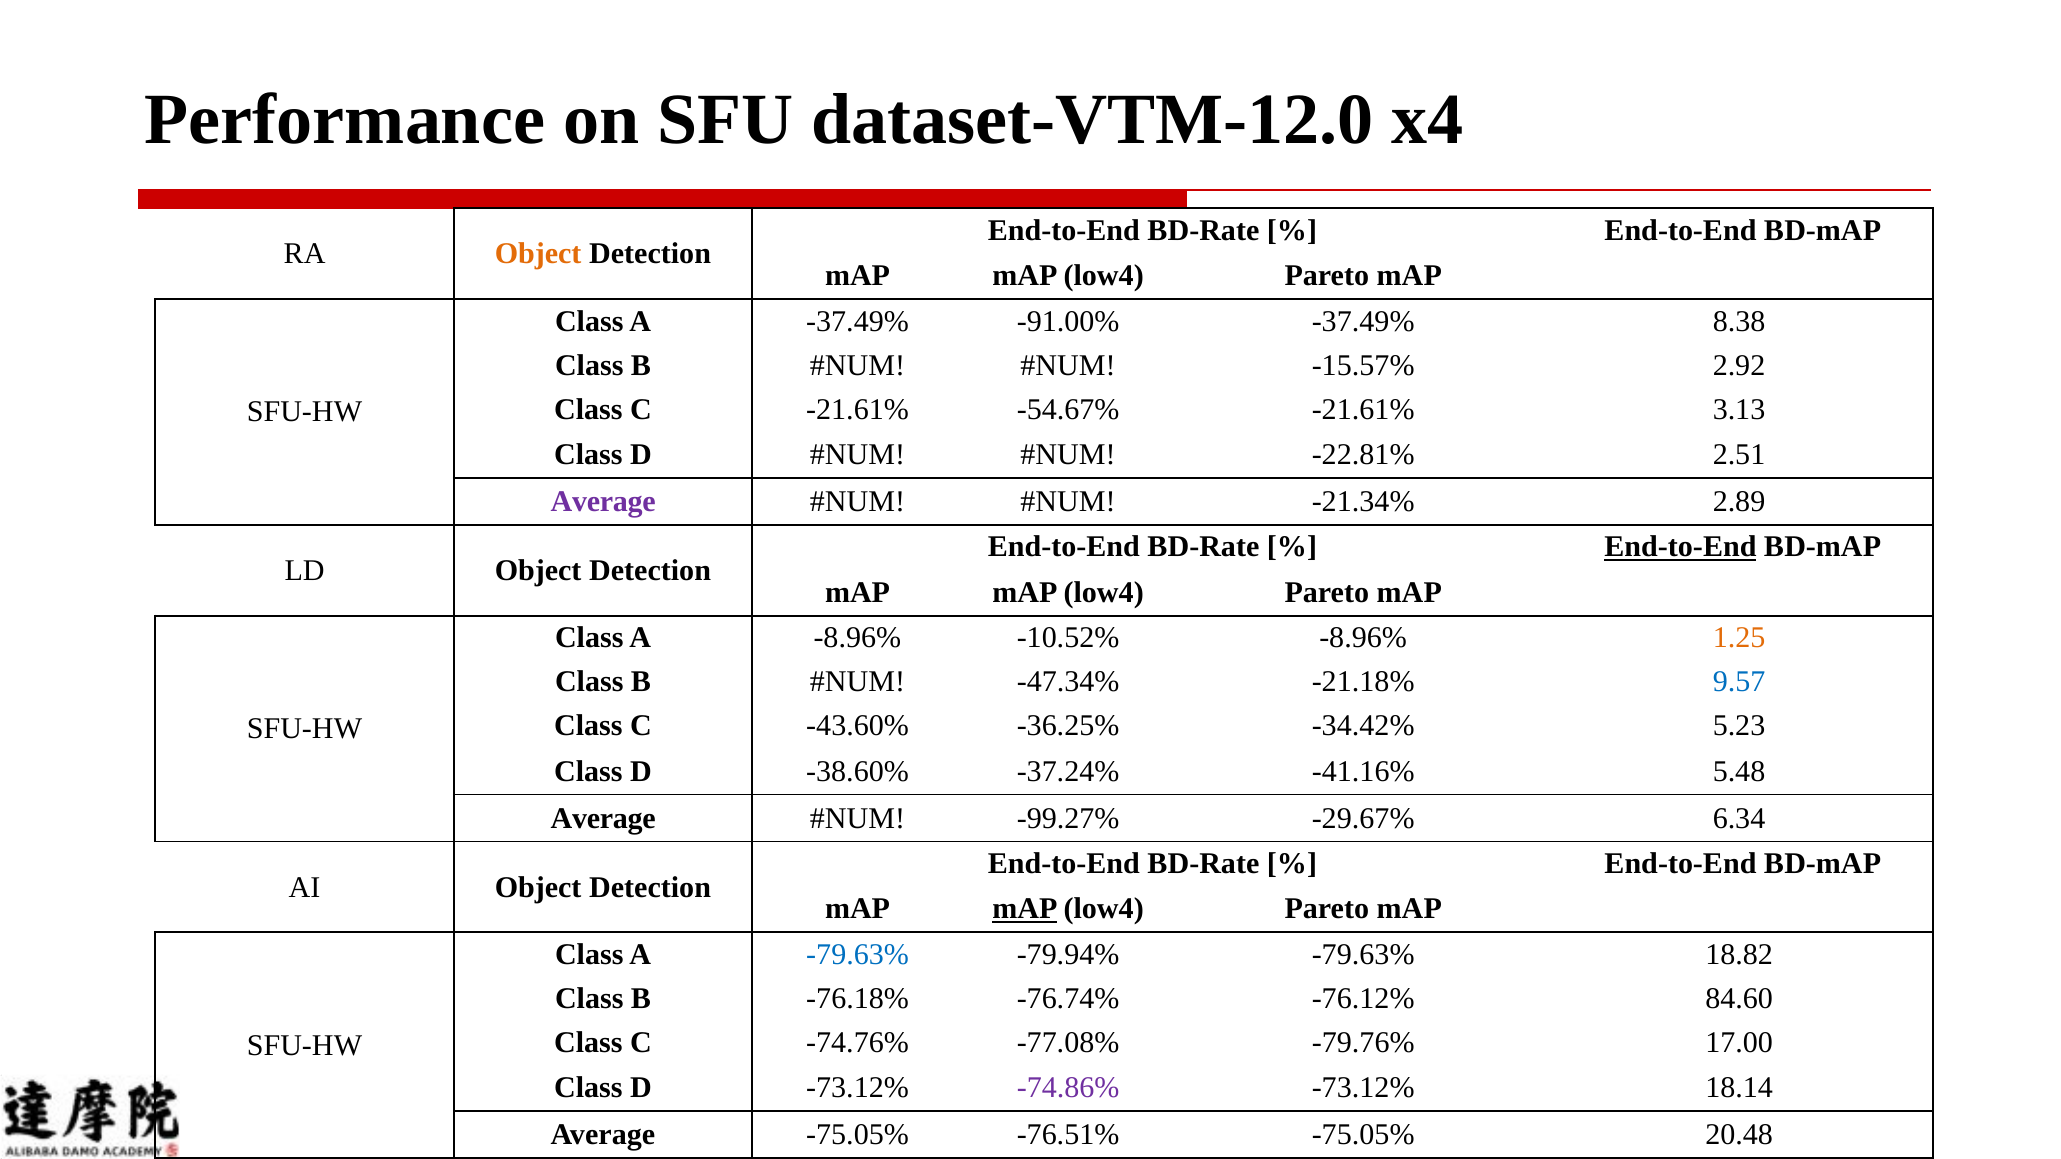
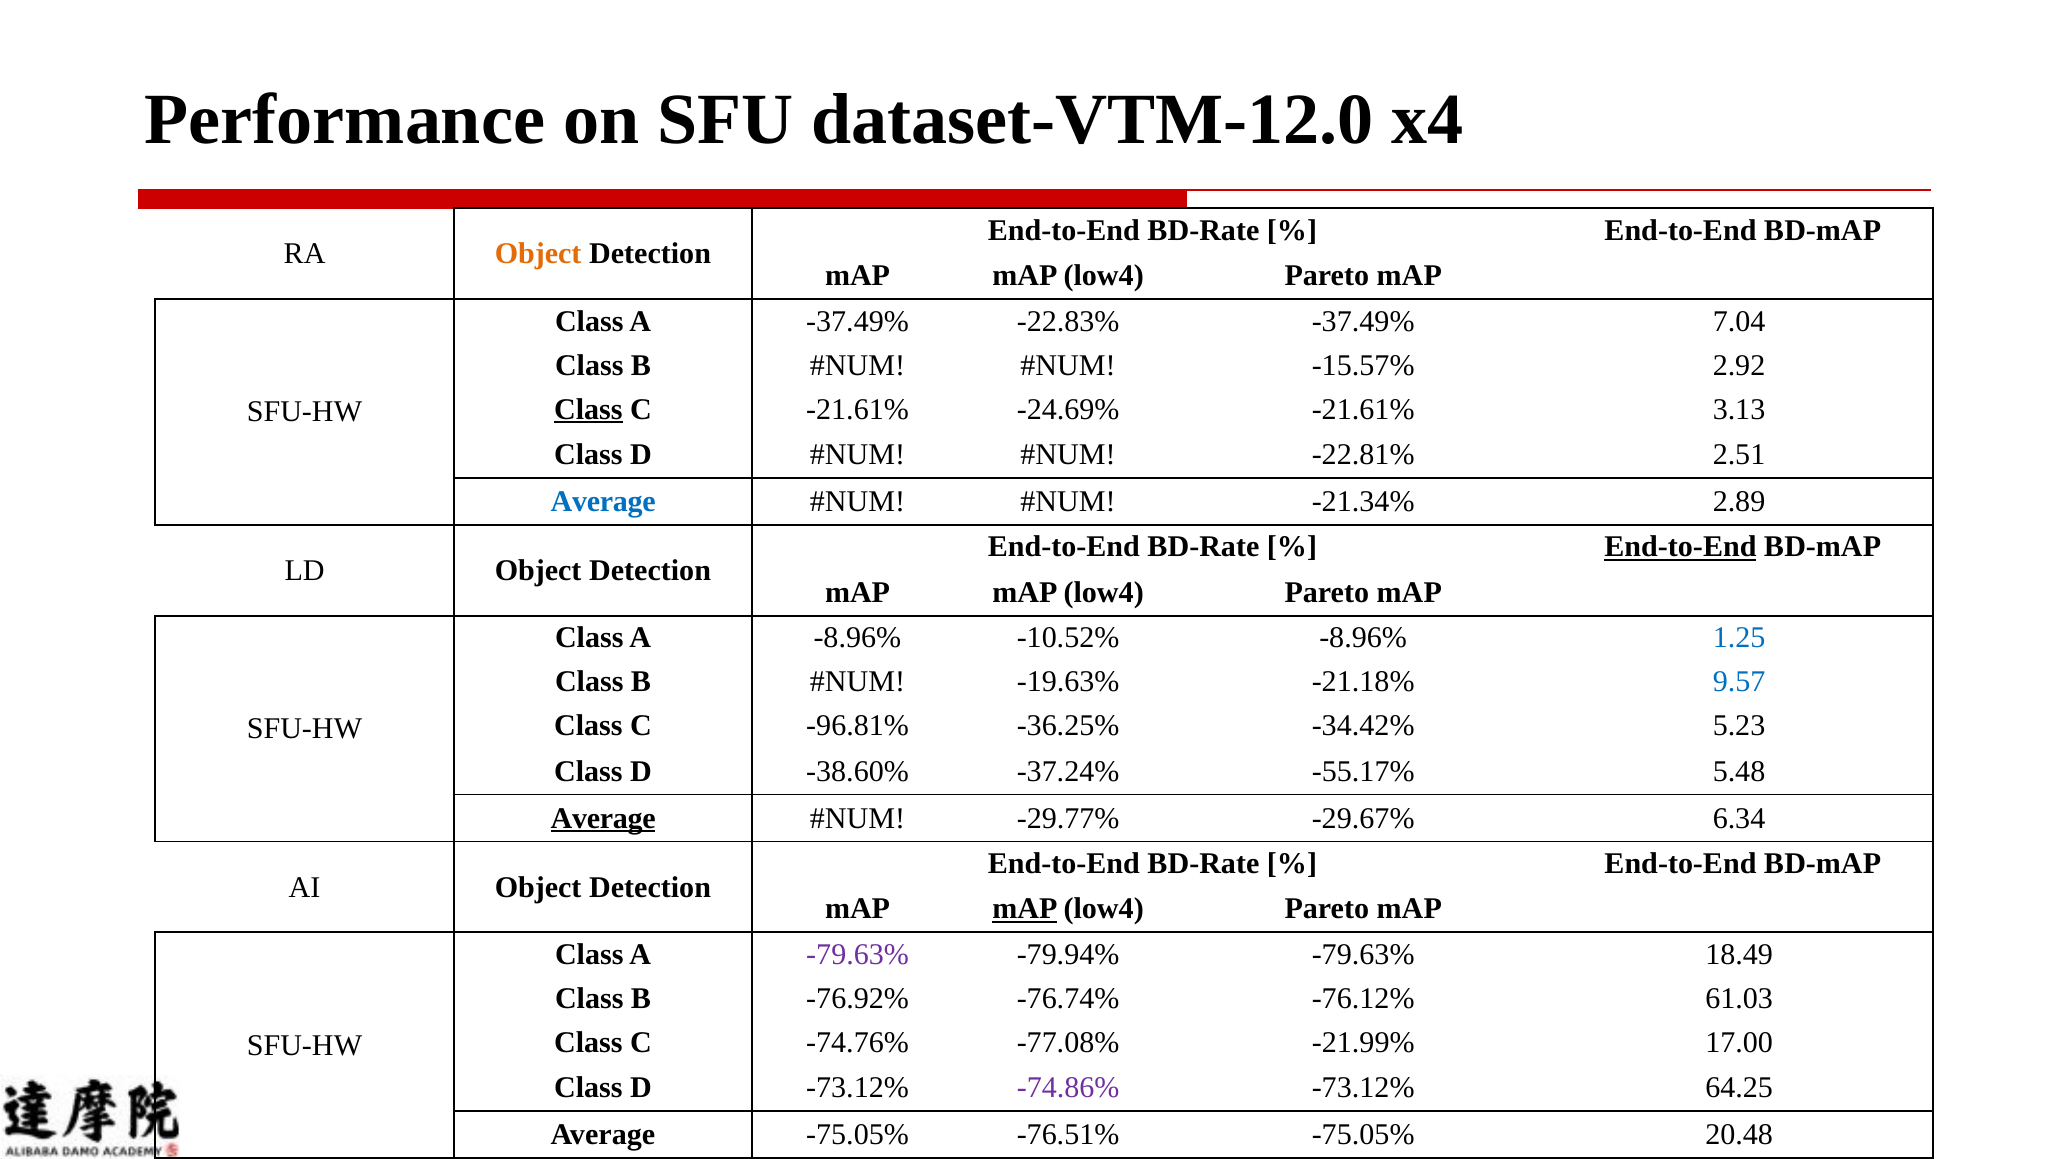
-91.00%: -91.00% -> -22.83%
8.38: 8.38 -> 7.04
Class at (588, 409) underline: none -> present
-54.67%: -54.67% -> -24.69%
Average at (603, 502) colour: purple -> blue
1.25 colour: orange -> blue
-47.34%: -47.34% -> -19.63%
-43.60%: -43.60% -> -96.81%
-41.16%: -41.16% -> -55.17%
Average at (603, 818) underline: none -> present
-99.27%: -99.27% -> -29.77%
-79.63% at (858, 955) colour: blue -> purple
18.82: 18.82 -> 18.49
-76.18%: -76.18% -> -76.92%
84.60: 84.60 -> 61.03
-79.76%: -79.76% -> -21.99%
18.14: 18.14 -> 64.25
